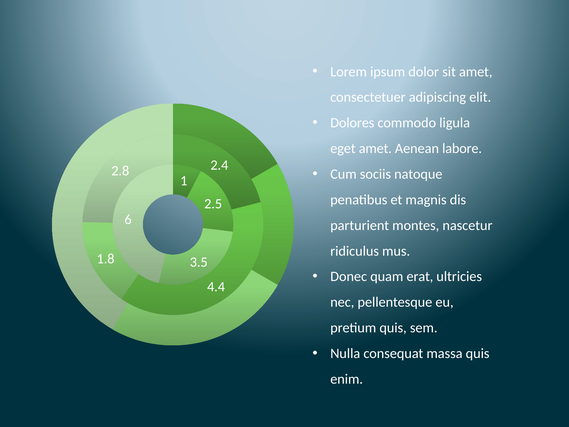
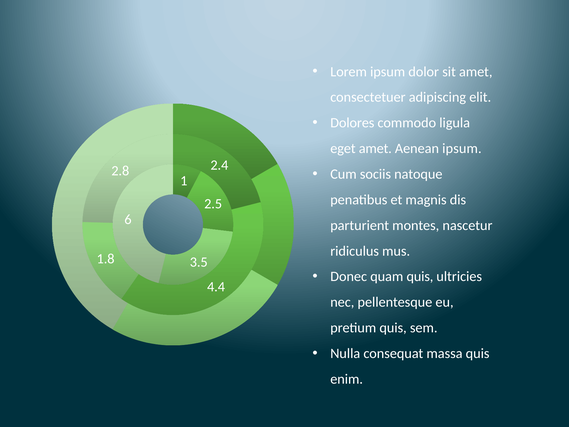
Aenean labore: labore -> ipsum
quam erat: erat -> quis
